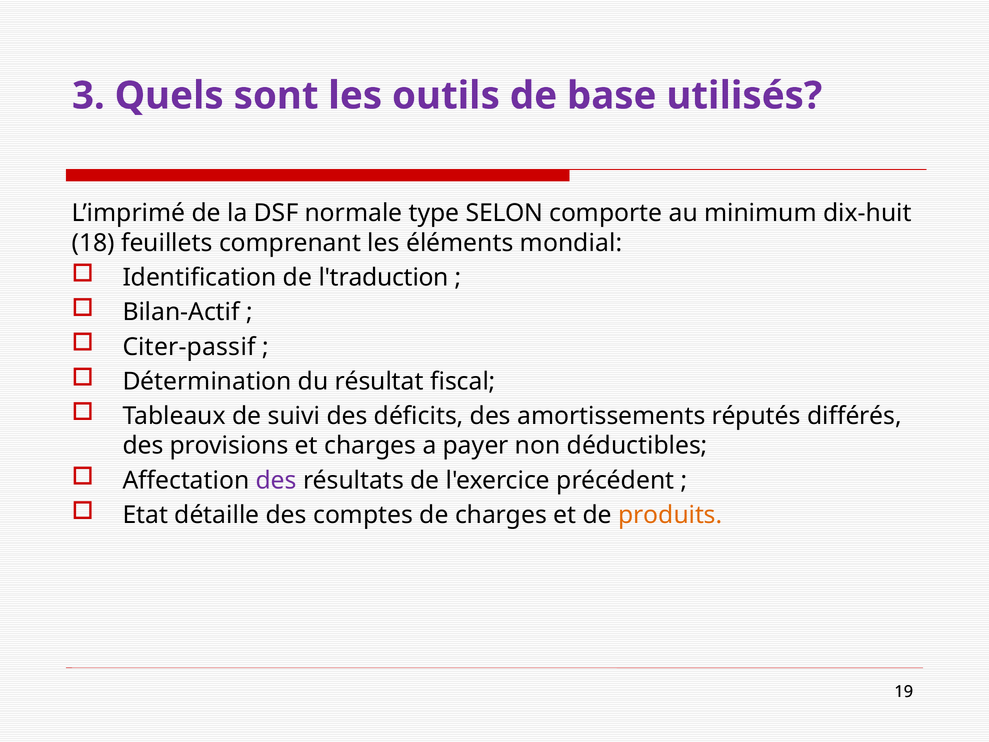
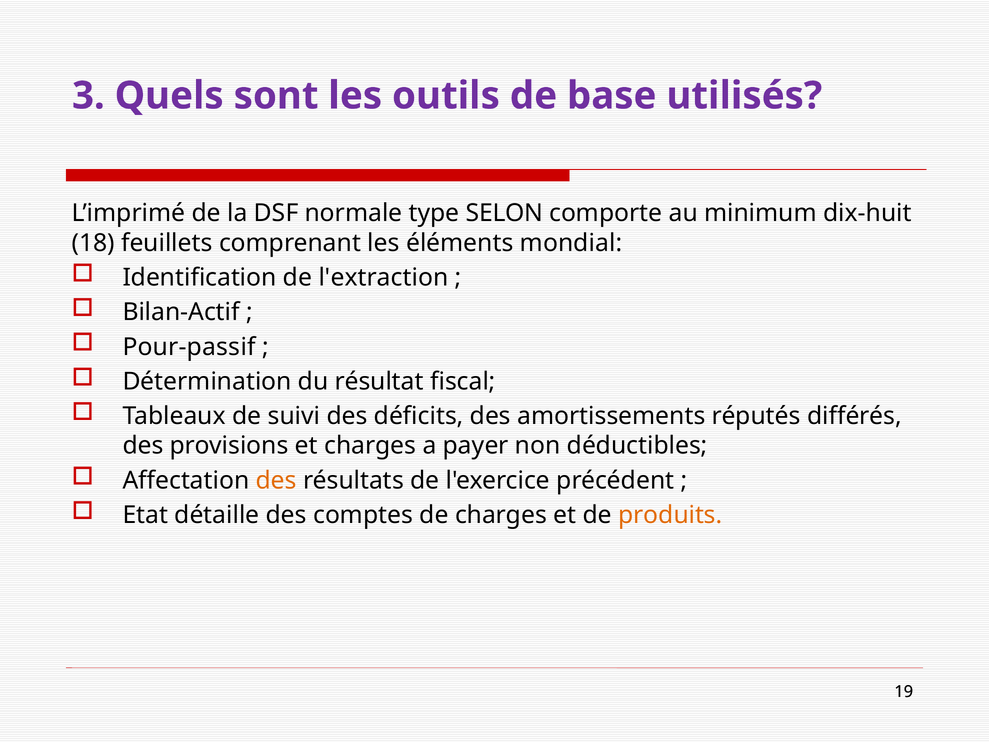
l'traduction: l'traduction -> l'extraction
Citer-passif: Citer-passif -> Pour-passif
des at (276, 480) colour: purple -> orange
